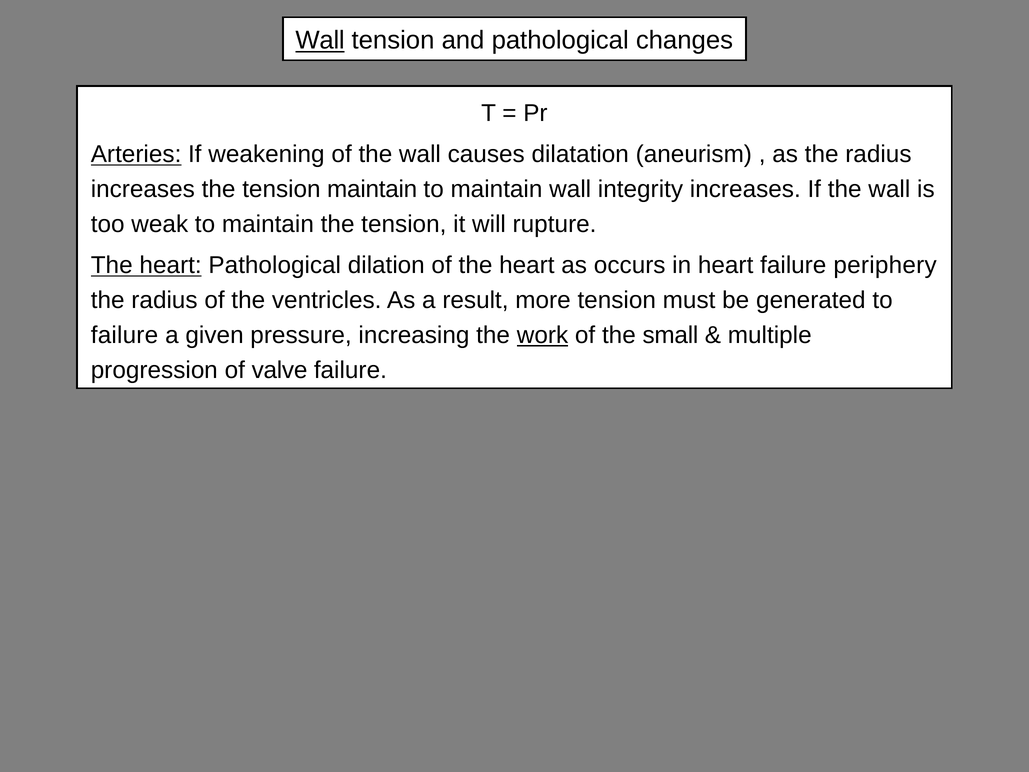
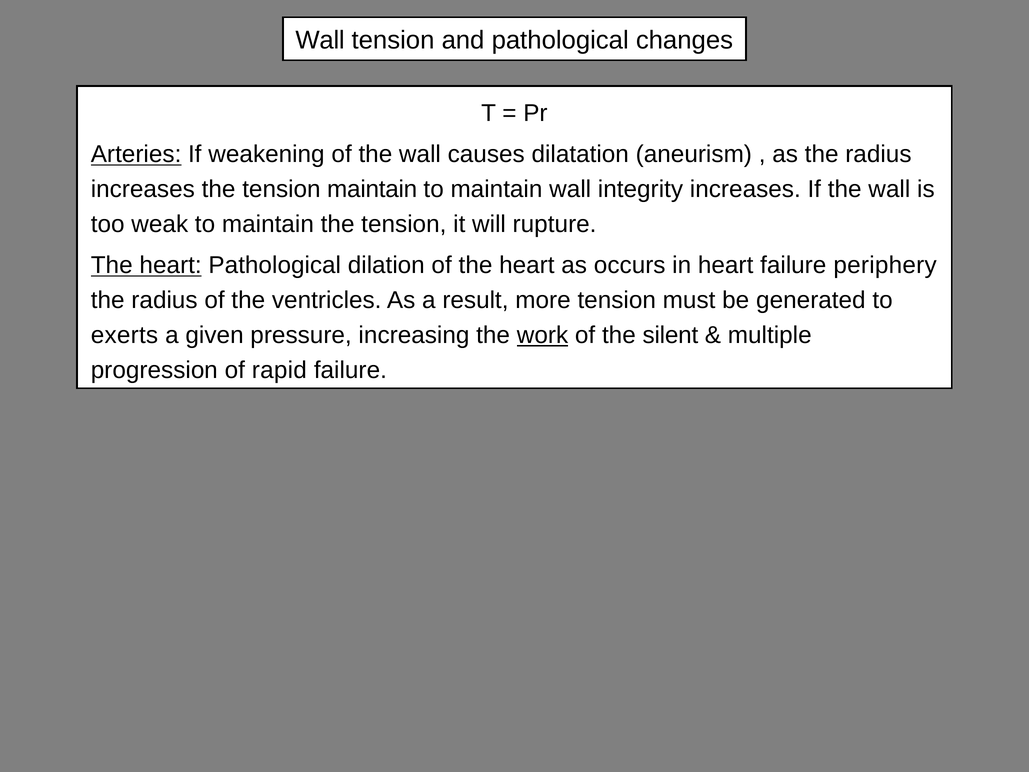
Wall at (320, 40) underline: present -> none
failure at (124, 335): failure -> exerts
small: small -> silent
valve: valve -> rapid
